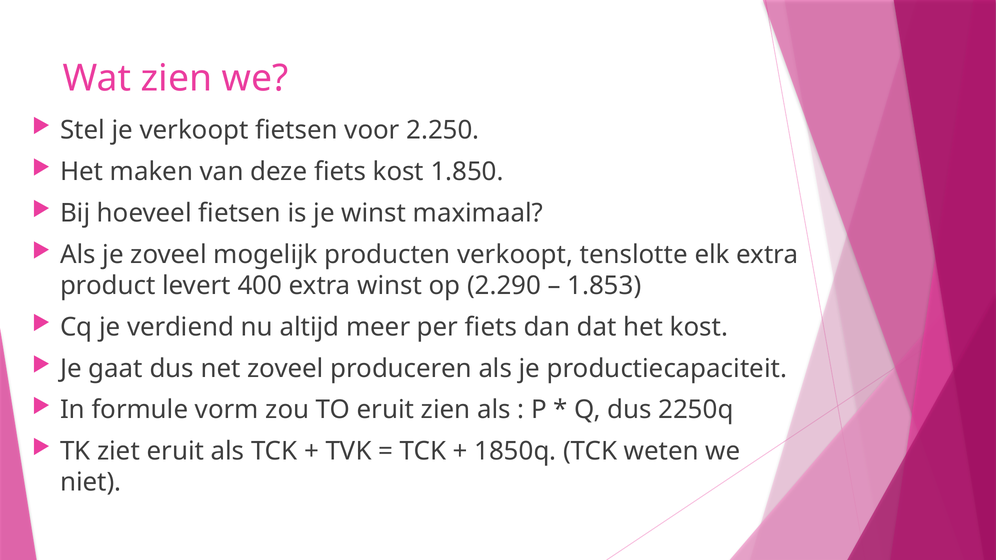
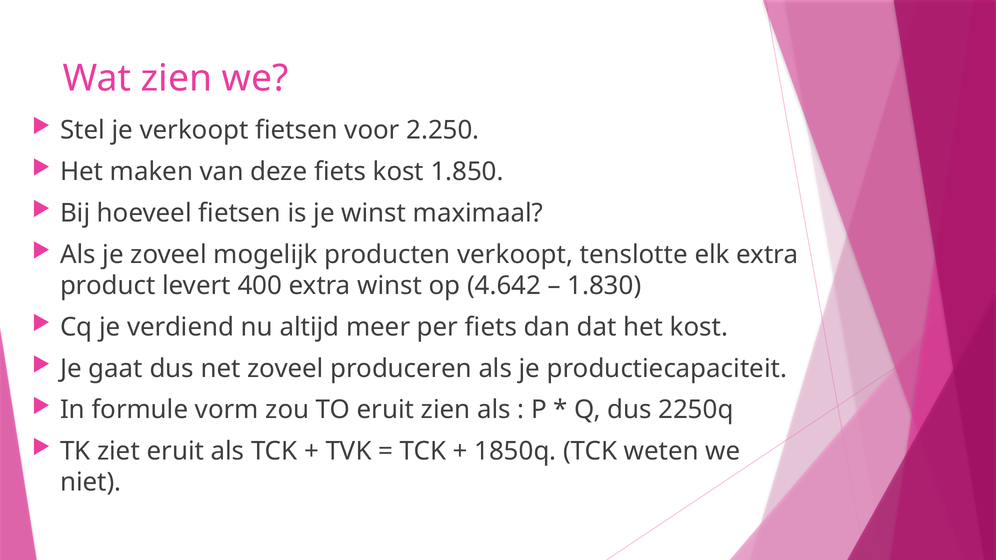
2.290: 2.290 -> 4.642
1.853: 1.853 -> 1.830
